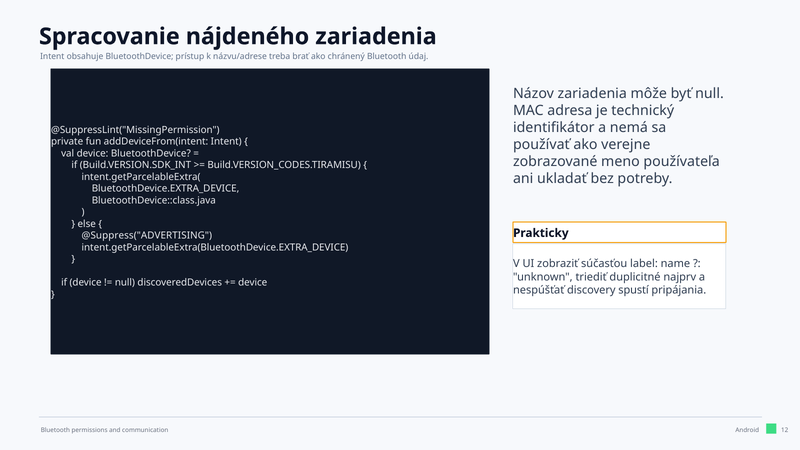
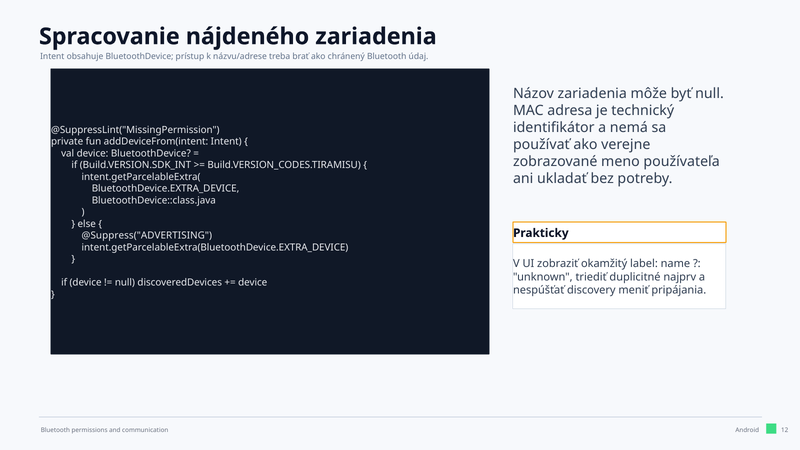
súčasťou: súčasťou -> okamžitý
spustí: spustí -> meniť
